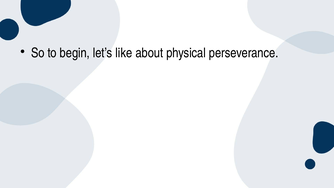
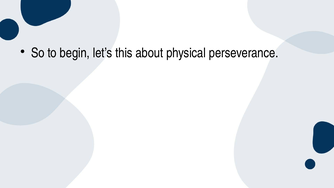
like: like -> this
